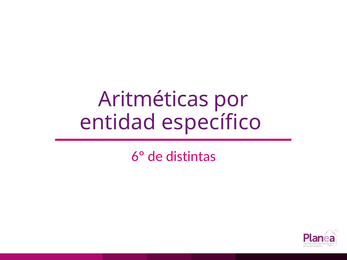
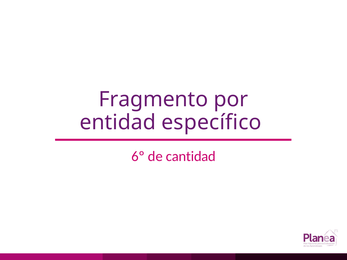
Aritméticas: Aritméticas -> Fragmento
distintas: distintas -> cantidad
